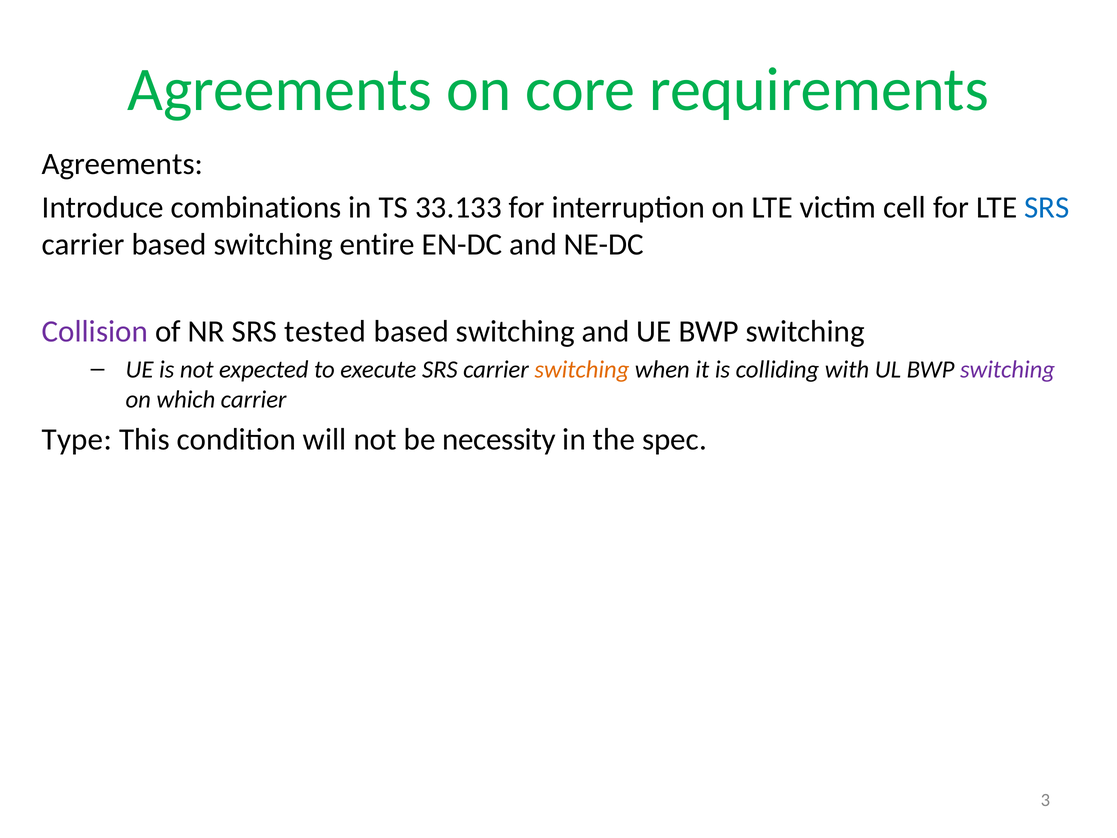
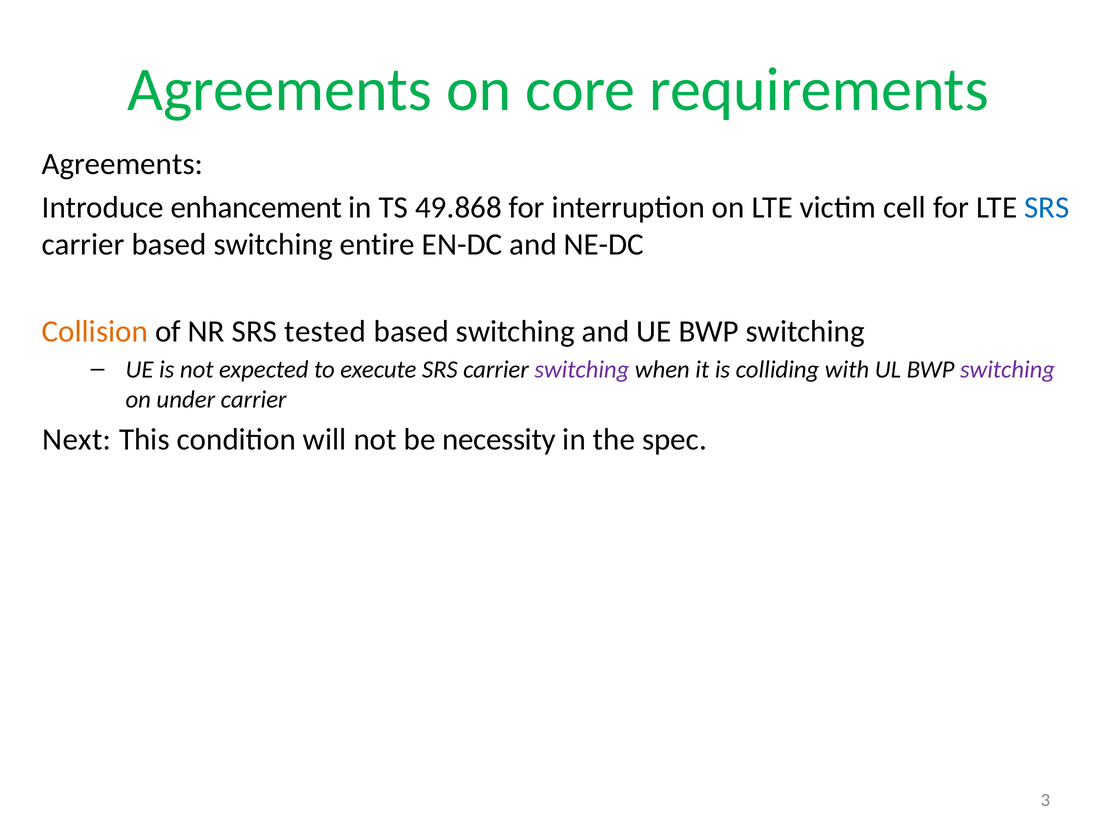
combinations: combinations -> enhancement
33.133: 33.133 -> 49.868
Collision colour: purple -> orange
switching at (582, 369) colour: orange -> purple
which: which -> under
Type: Type -> Next
